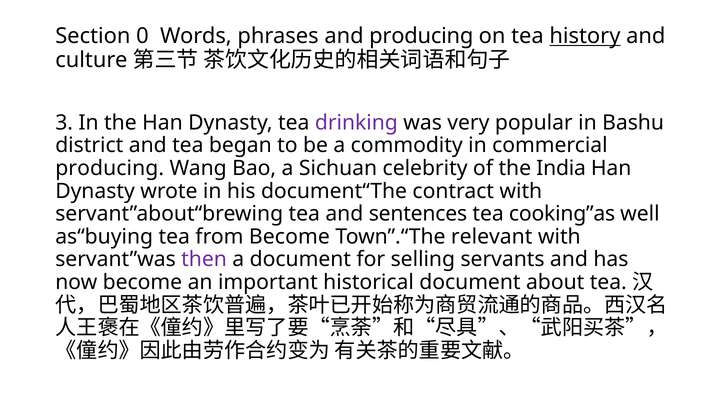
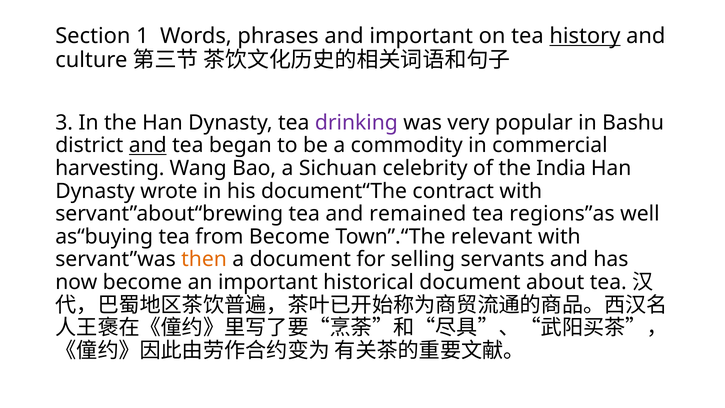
0: 0 -> 1
and producing: producing -> important
and at (148, 145) underline: none -> present
producing at (110, 168): producing -> harvesting
sentences: sentences -> remained
cooking”as: cooking”as -> regions”as
then colour: purple -> orange
